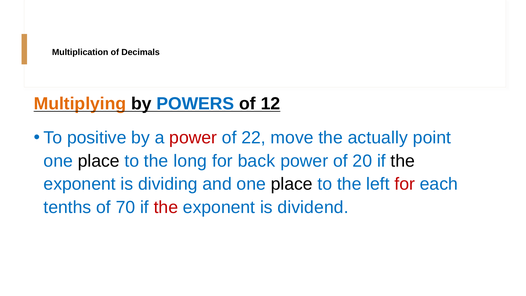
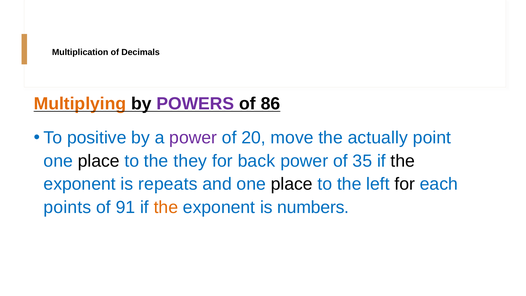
POWERS colour: blue -> purple
12: 12 -> 86
power at (193, 138) colour: red -> purple
22: 22 -> 20
long: long -> they
20: 20 -> 35
dividing: dividing -> repeats
for at (405, 184) colour: red -> black
tenths: tenths -> points
70: 70 -> 91
the at (166, 207) colour: red -> orange
dividend: dividend -> numbers
